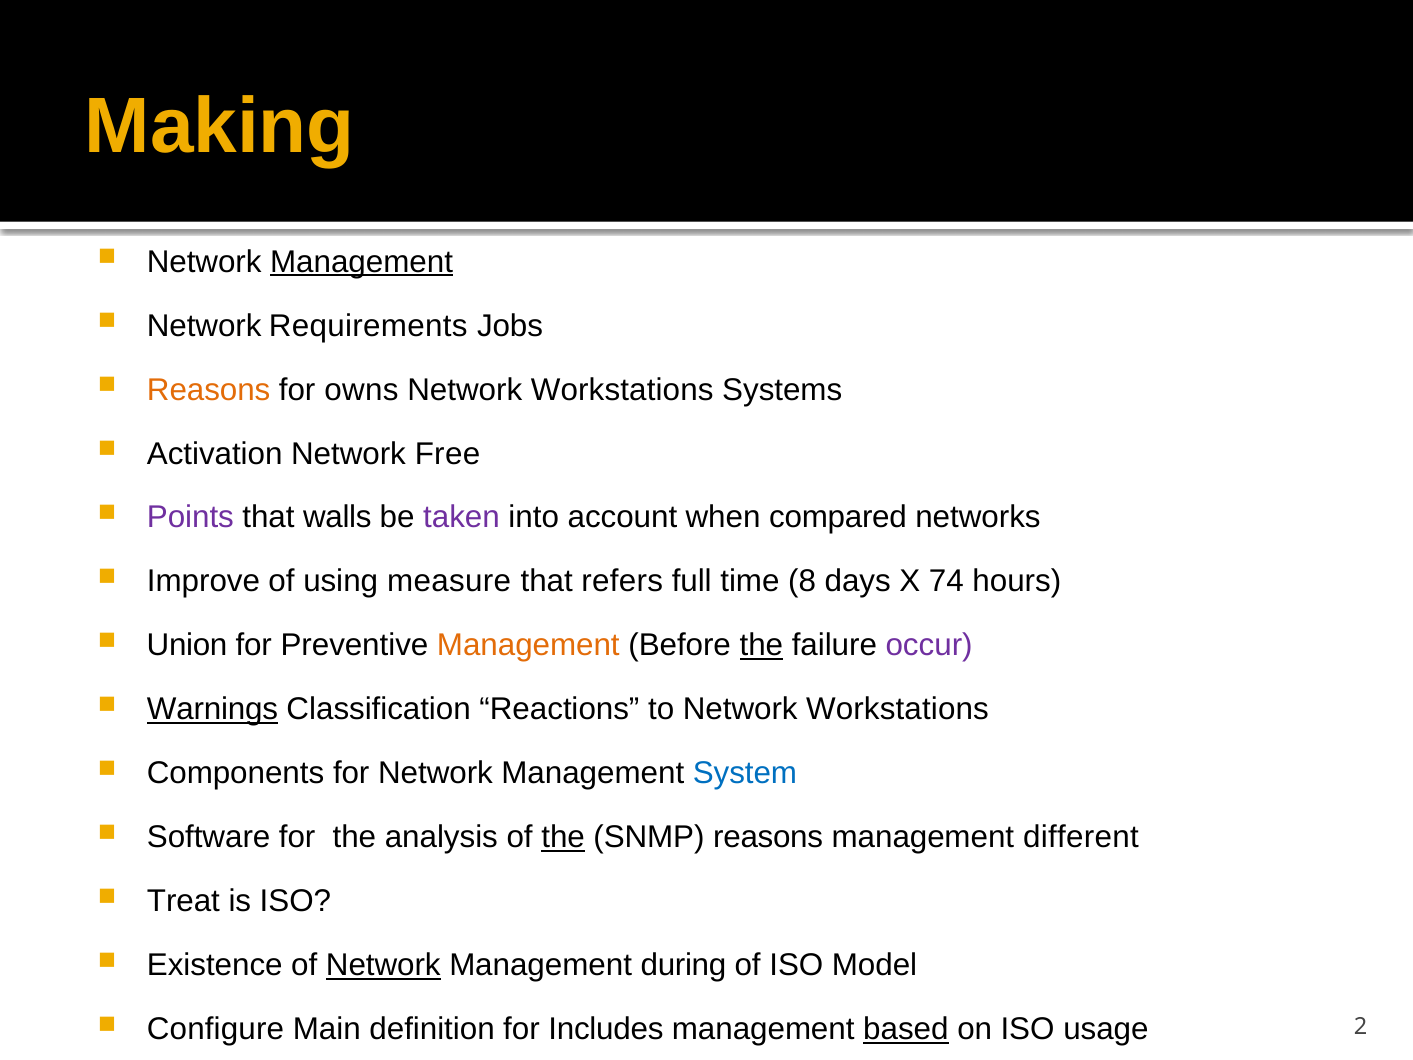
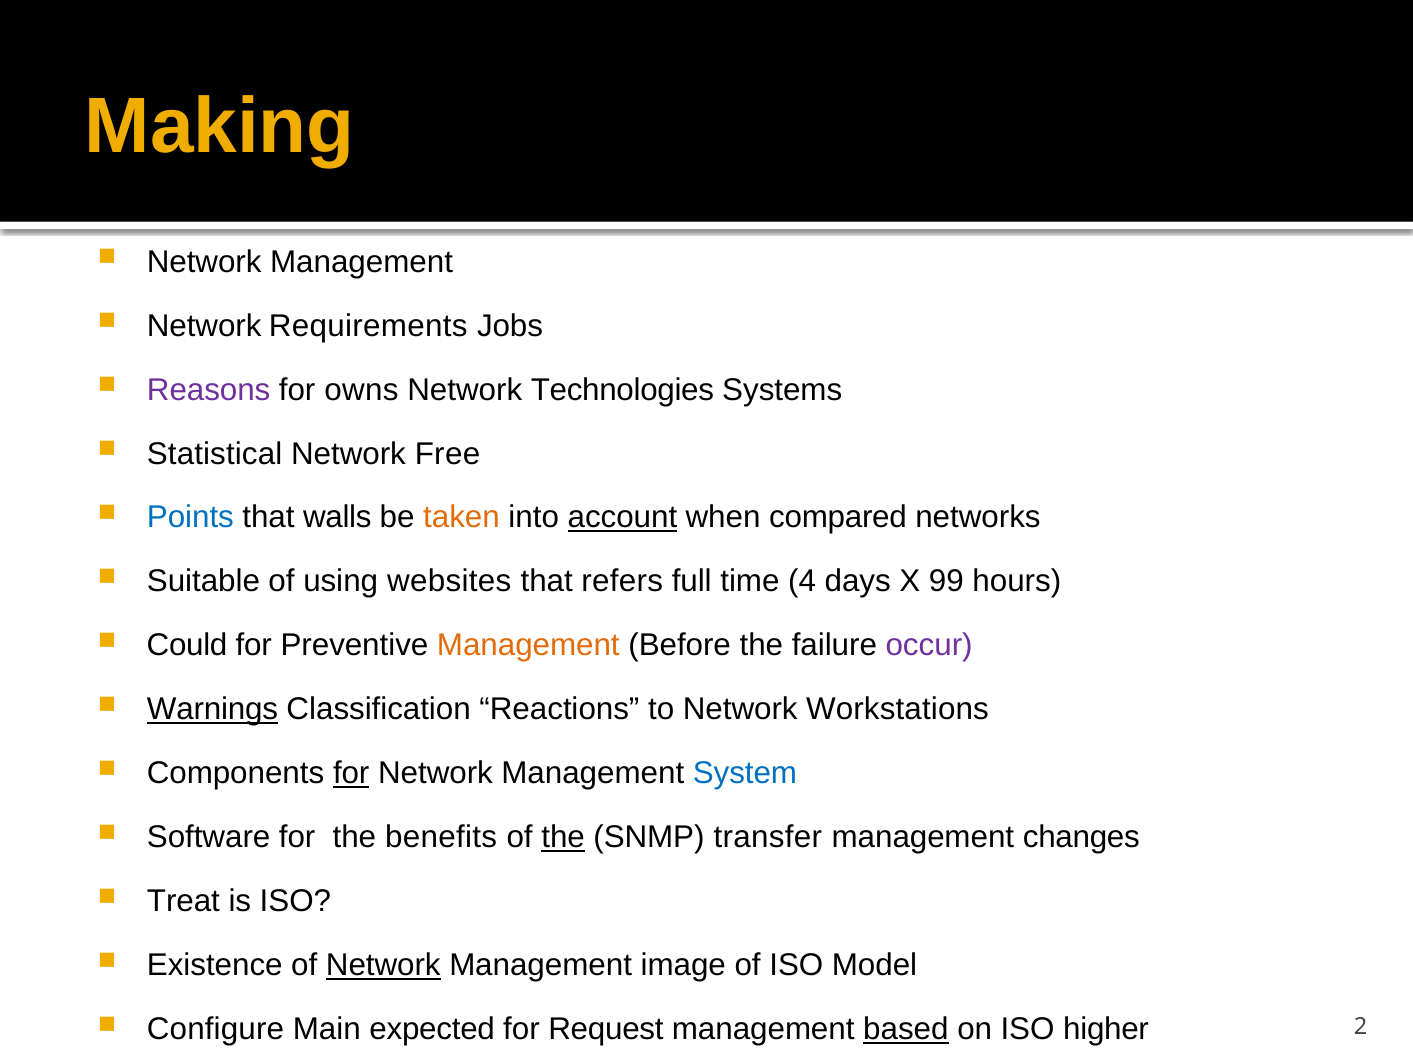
Management at (362, 262) underline: present -> none
Reasons at (209, 390) colour: orange -> purple
Workstations at (622, 390): Workstations -> Technologies
Activation: Activation -> Statistical
Points colour: purple -> blue
taken colour: purple -> orange
account underline: none -> present
Improve: Improve -> Suitable
measure: measure -> websites
8: 8 -> 4
74: 74 -> 99
Union: Union -> Could
the at (761, 645) underline: present -> none
for at (351, 773) underline: none -> present
analysis: analysis -> benefits
SNMP reasons: reasons -> transfer
different: different -> changes
during: during -> image
definition: definition -> expected
Includes: Includes -> Request
usage: usage -> higher
